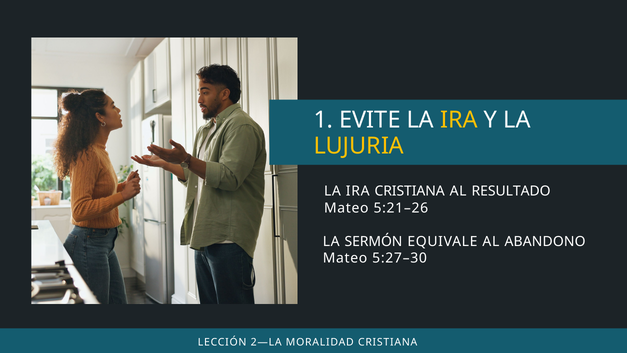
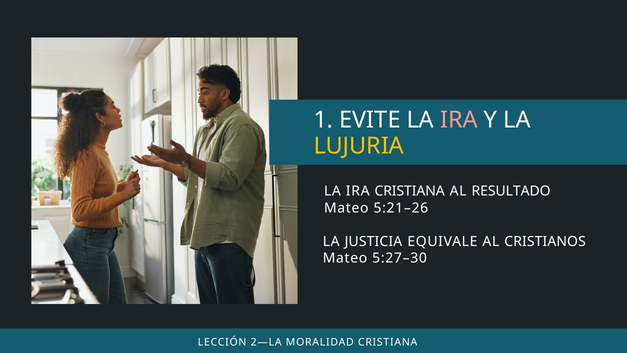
IRA at (459, 120) colour: yellow -> pink
SERMÓN: SERMÓN -> JUSTICIA
ABANDONO: ABANDONO -> CRISTIANOS
